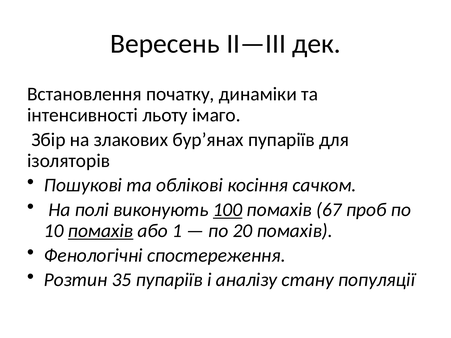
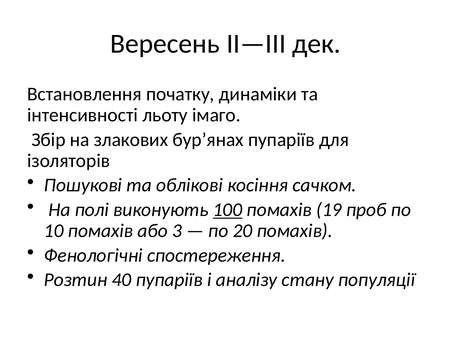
67: 67 -> 19
помахів at (101, 231) underline: present -> none
1: 1 -> 3
35: 35 -> 40
